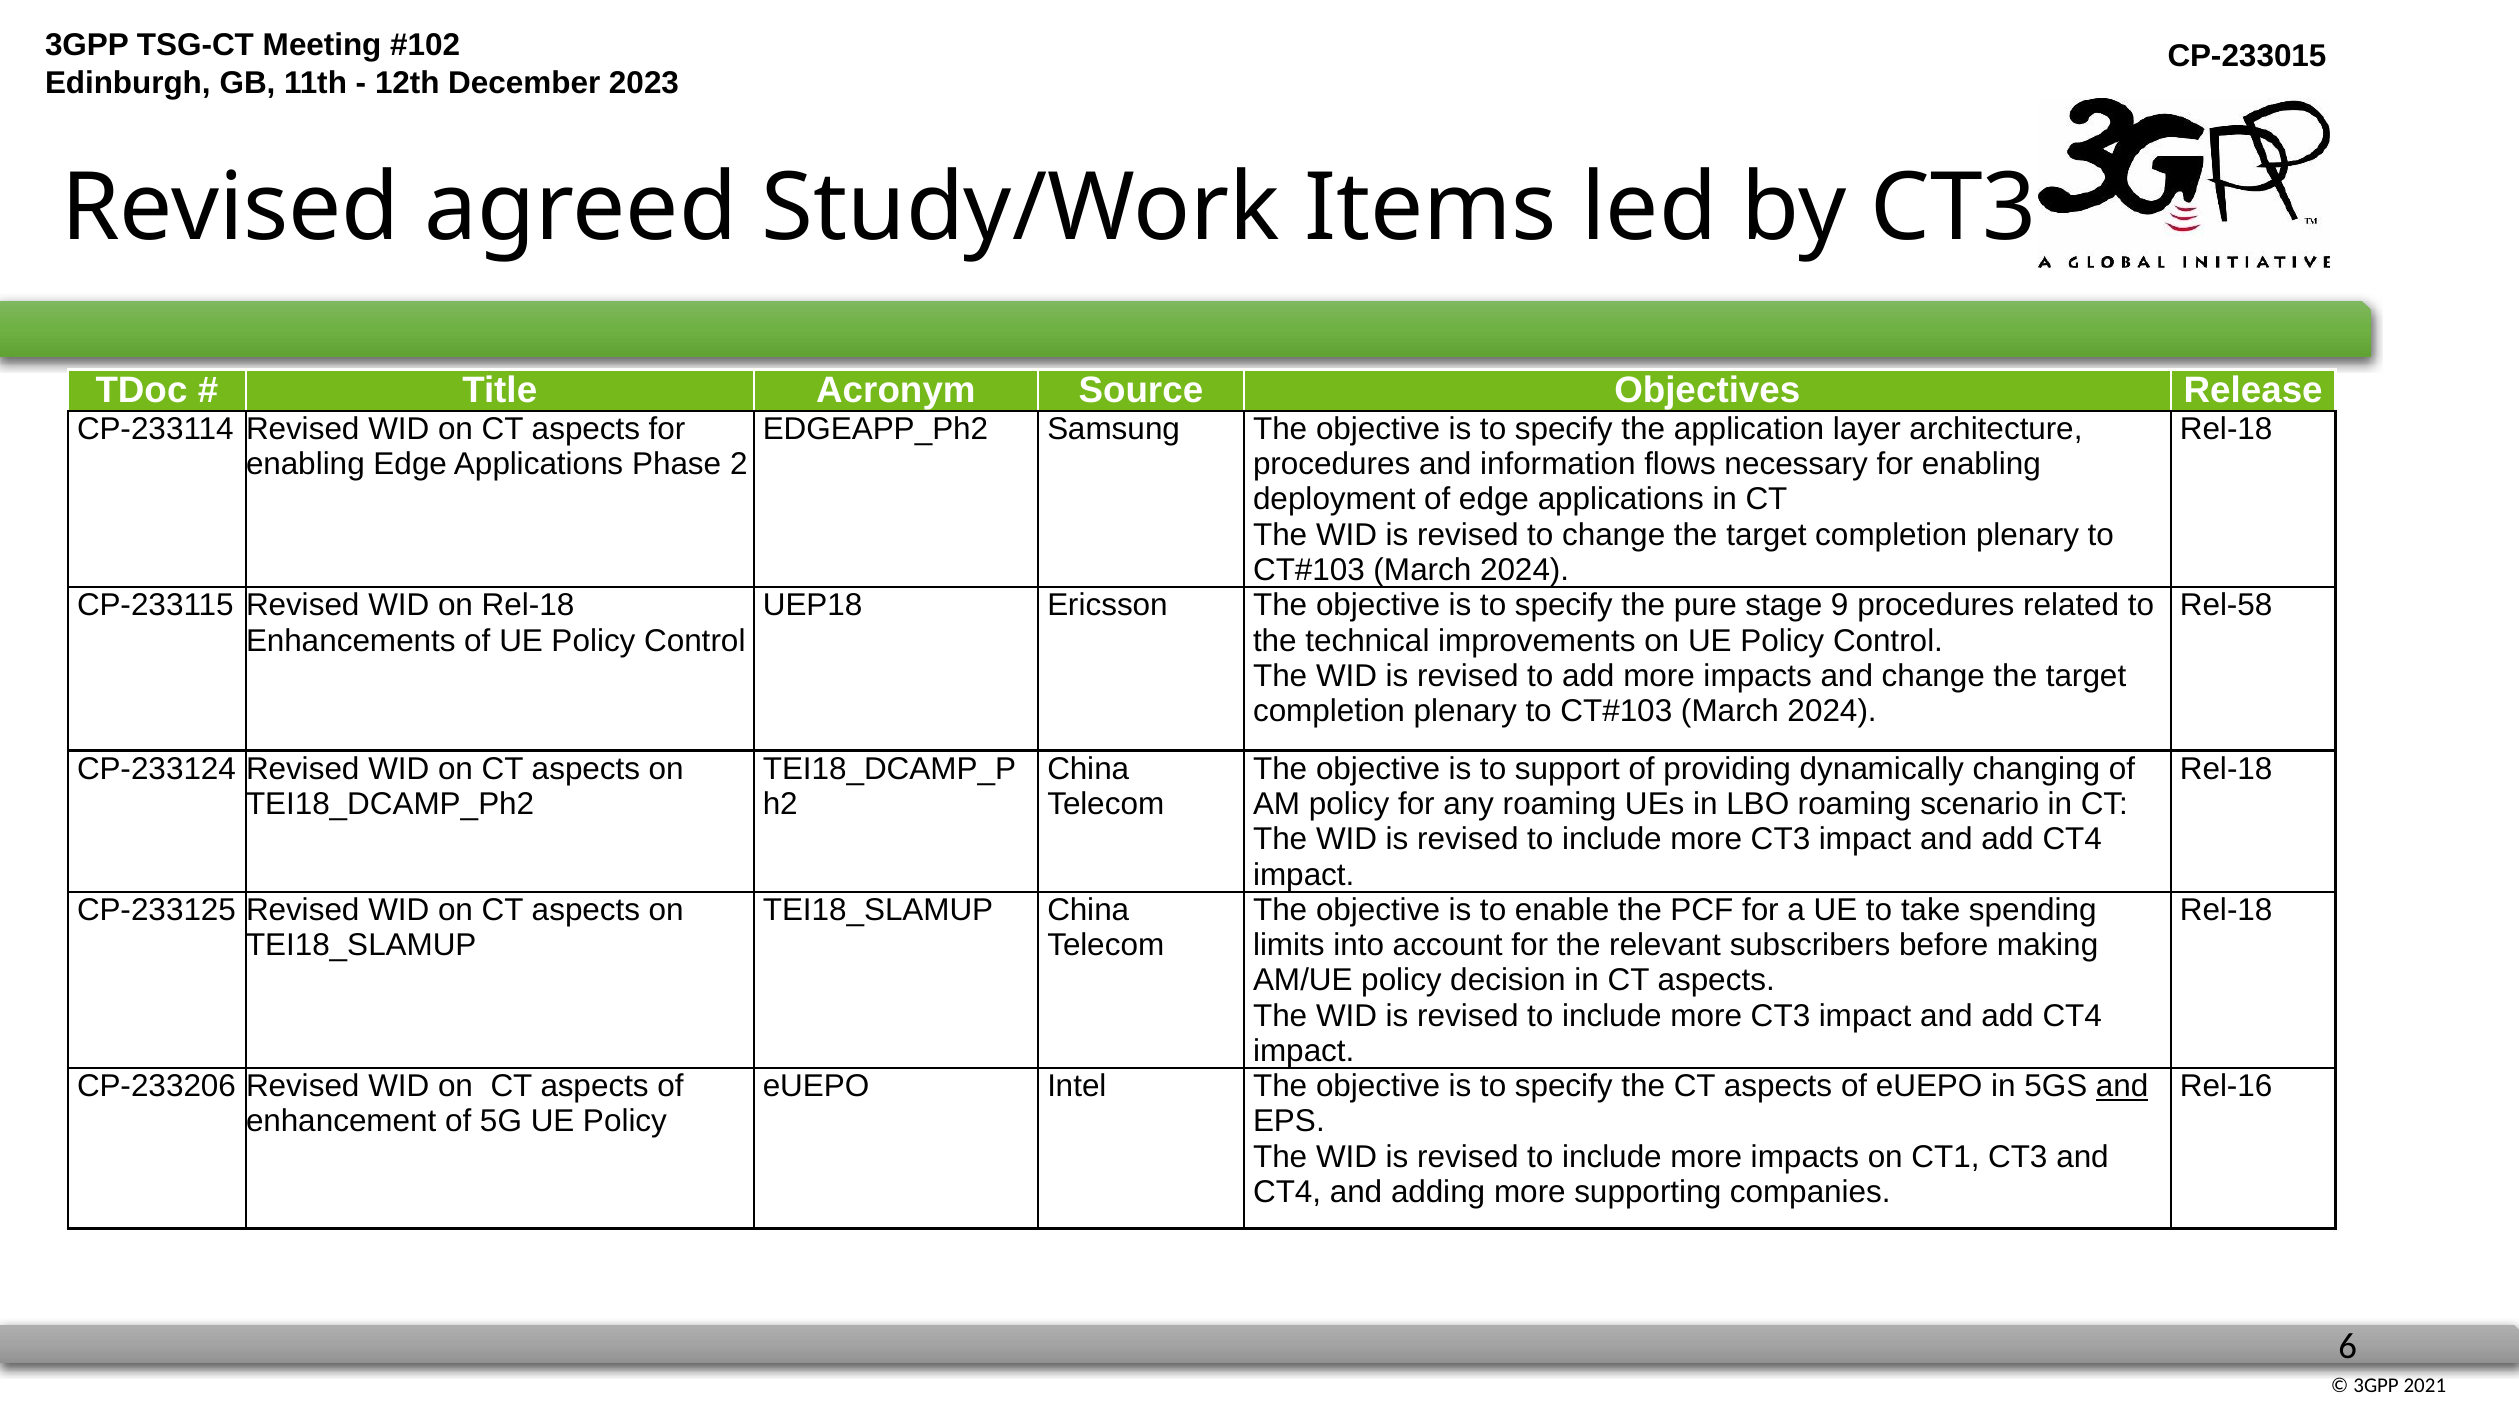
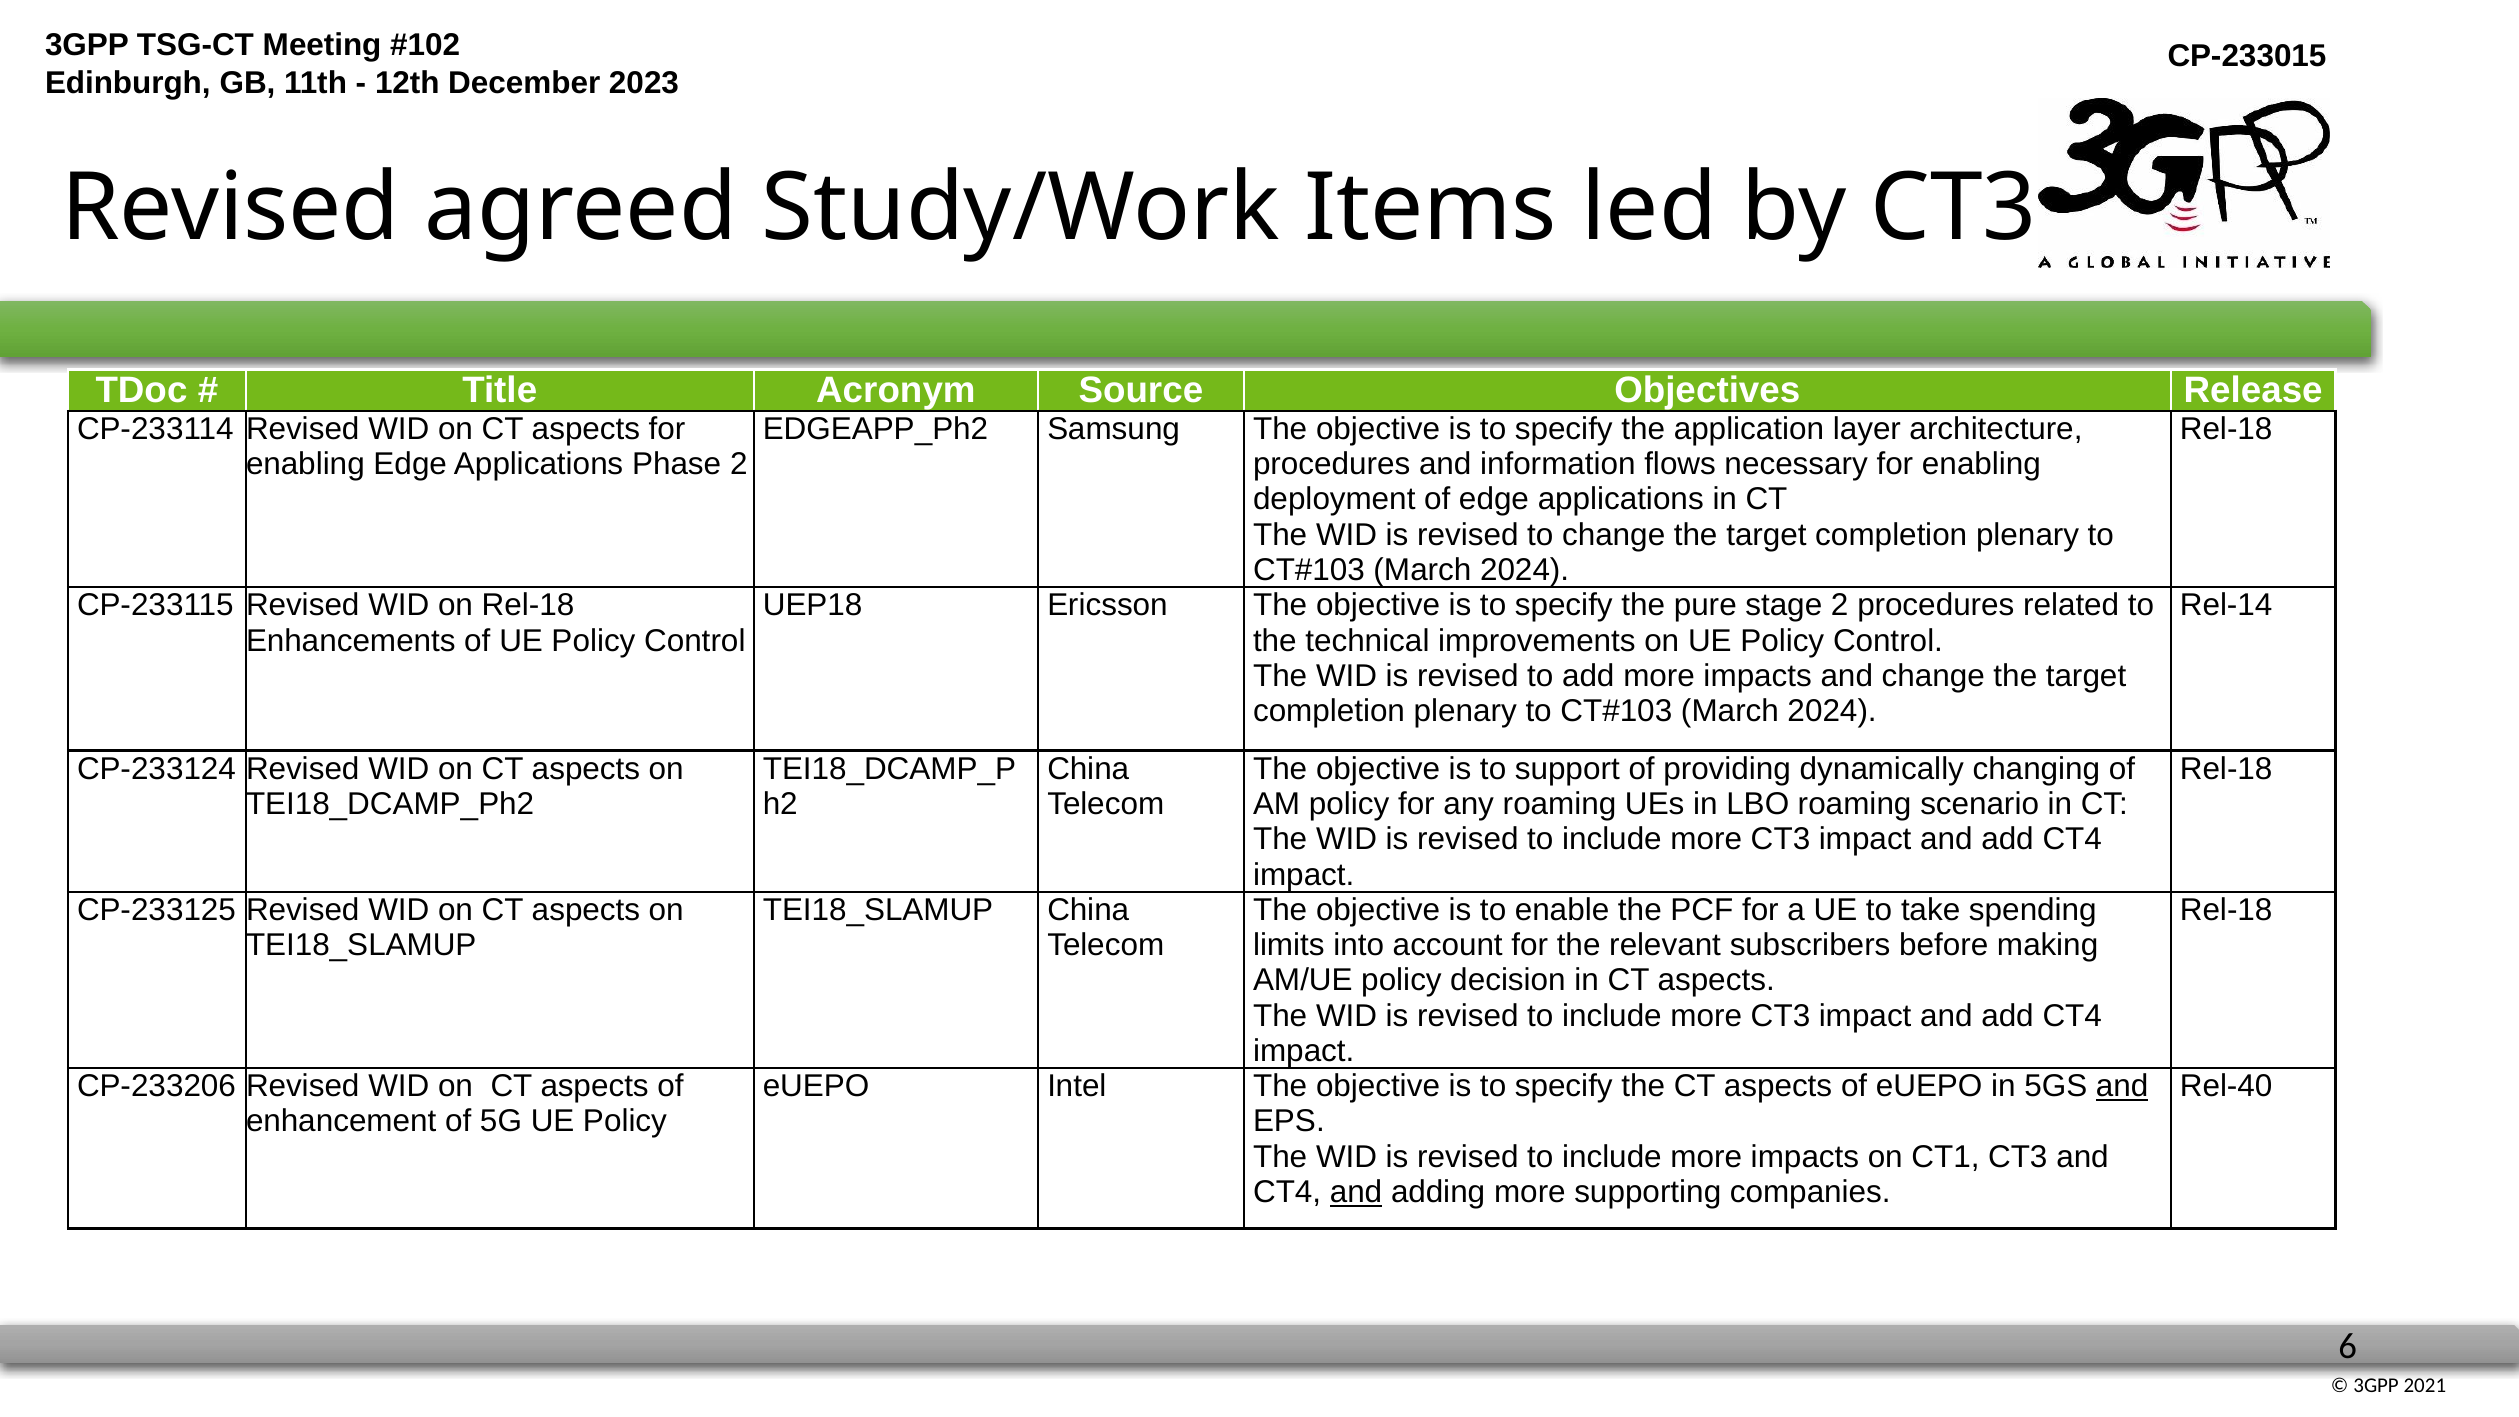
stage 9: 9 -> 2
Rel-58: Rel-58 -> Rel-14
Rel-16: Rel-16 -> Rel-40
and at (1356, 1192) underline: none -> present
